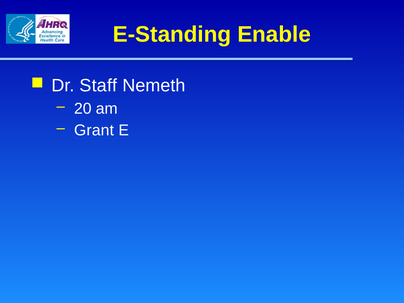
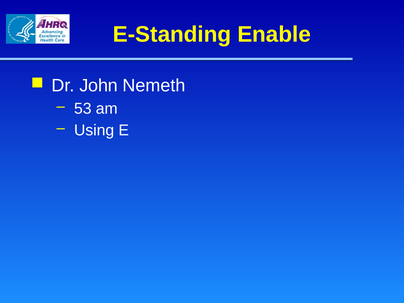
Staff: Staff -> John
20: 20 -> 53
Grant: Grant -> Using
